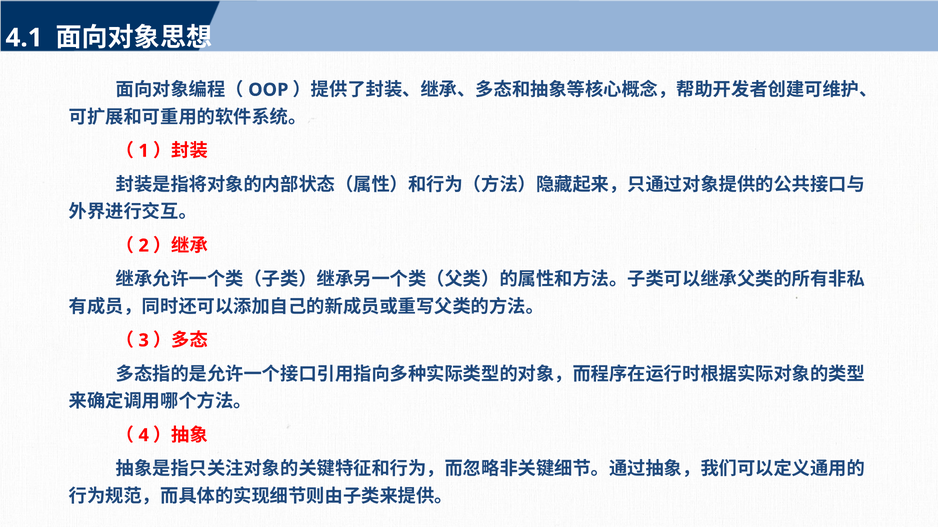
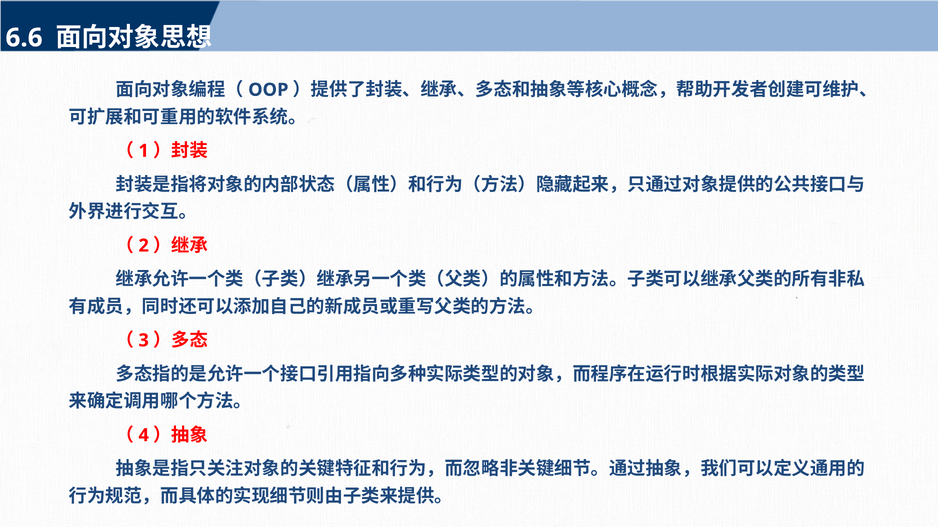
4.1: 4.1 -> 6.6
